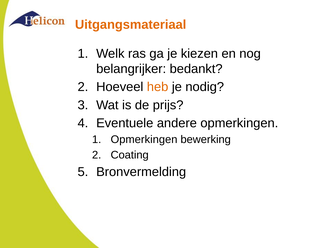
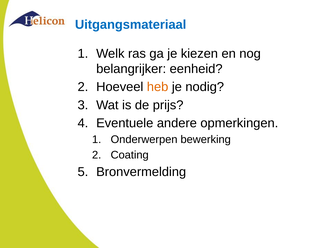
Uitgangsmateriaal colour: orange -> blue
bedankt: bedankt -> eenheid
Opmerkingen at (144, 140): Opmerkingen -> Onderwerpen
